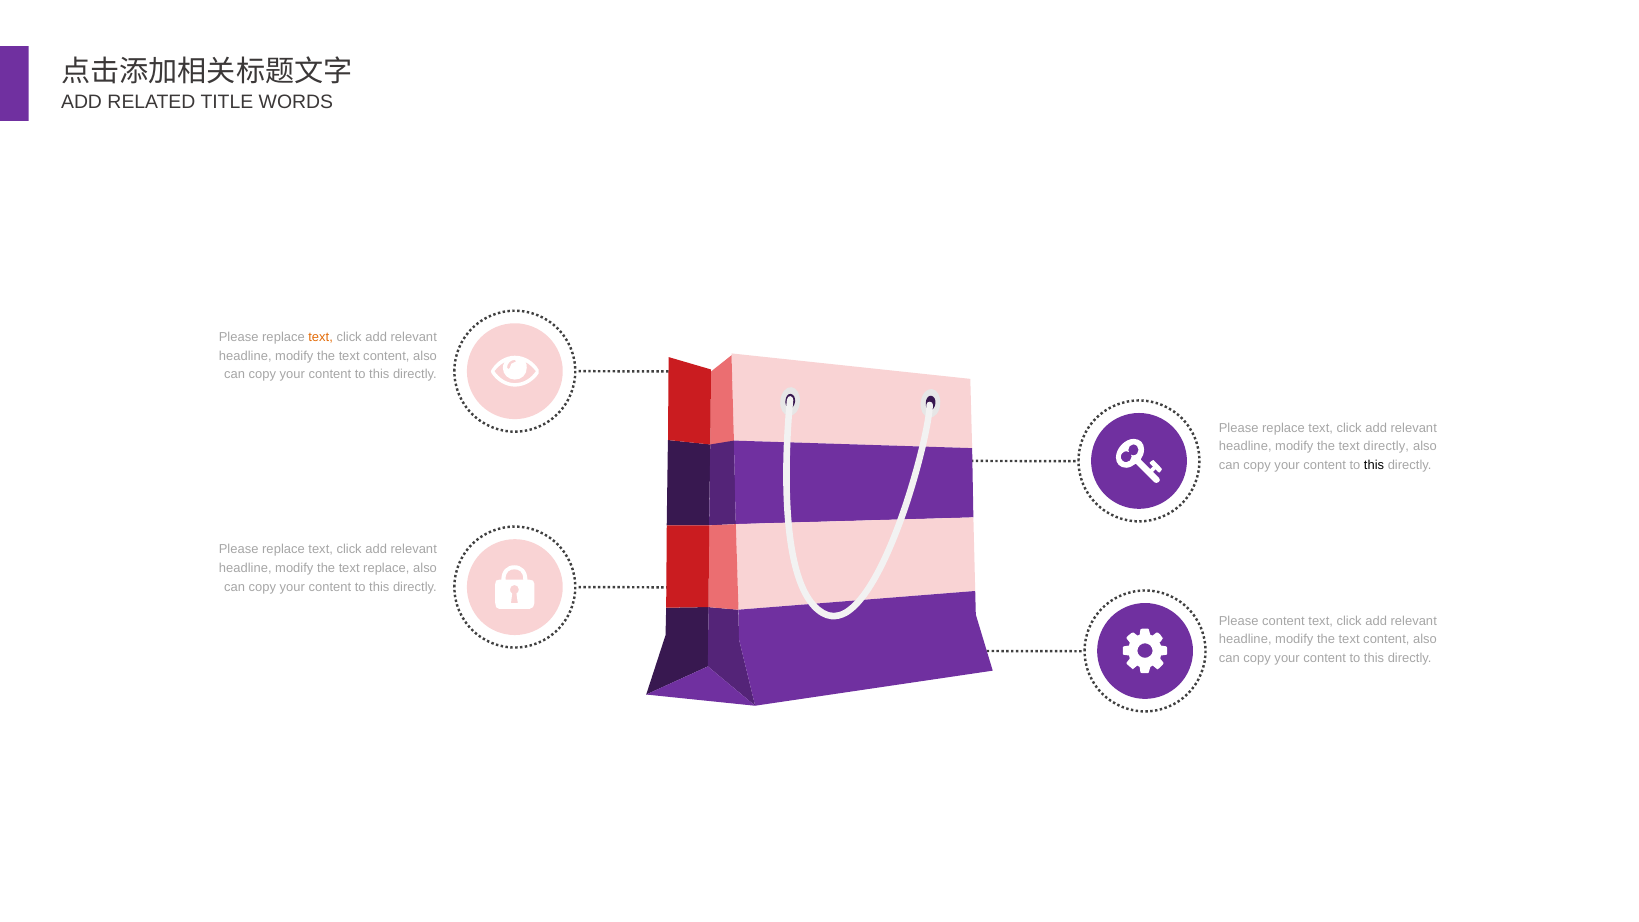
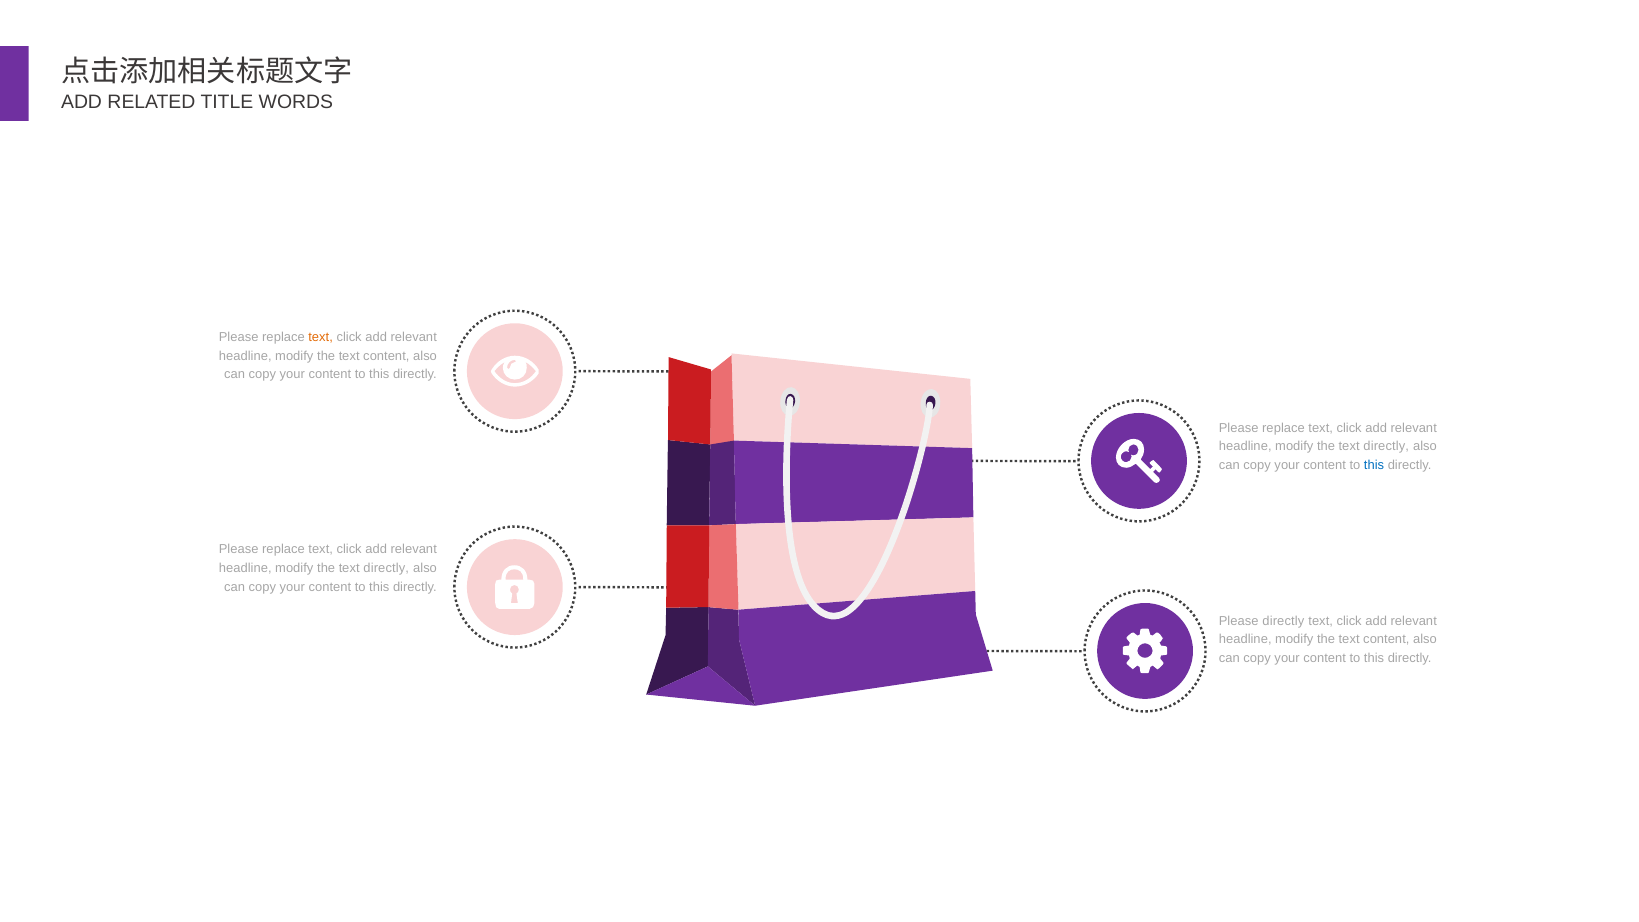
this at (1374, 465) colour: black -> blue
replace at (386, 568): replace -> directly
Please content: content -> directly
